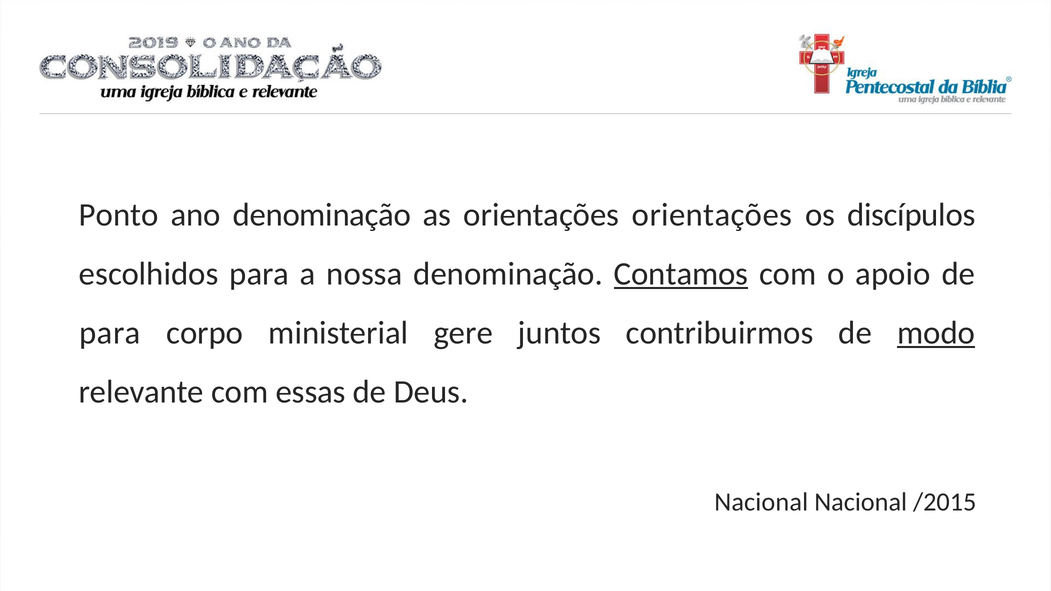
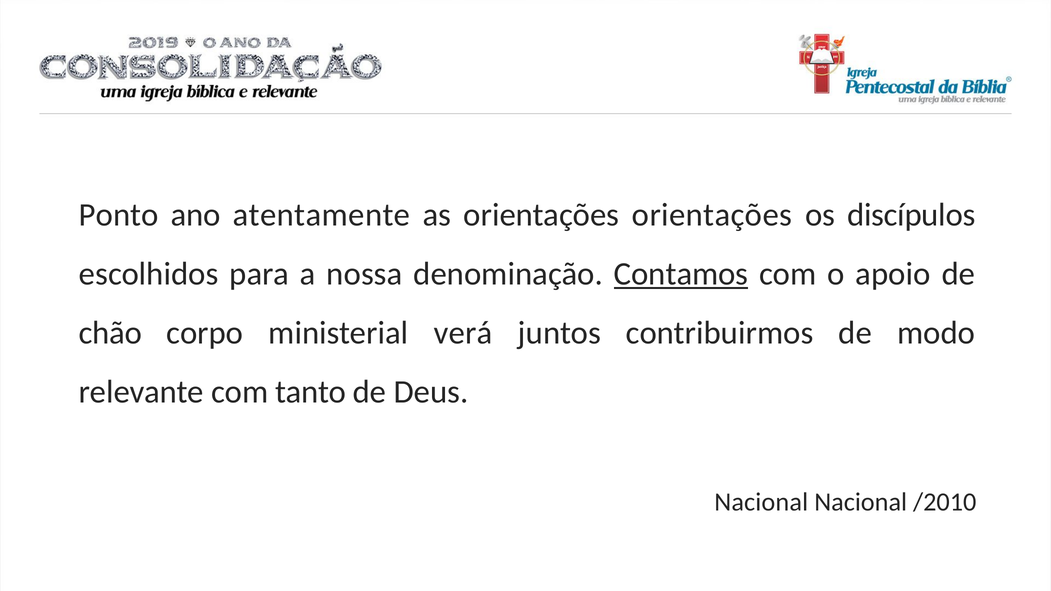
ano denominação: denominação -> atentamente
para at (110, 333): para -> chão
gere: gere -> verá
modo underline: present -> none
essas: essas -> tanto
/2015: /2015 -> /2010
